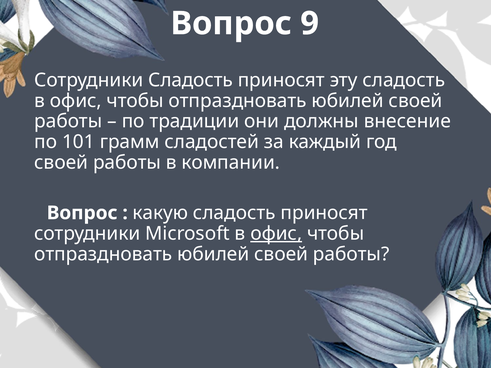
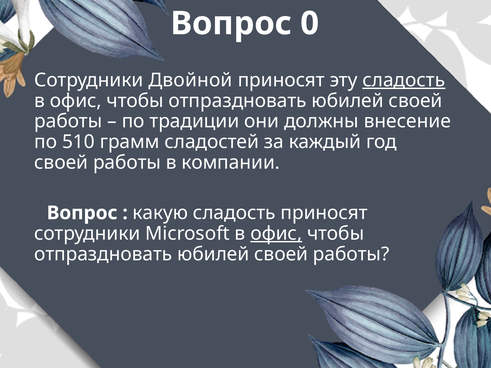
9: 9 -> 0
Сотрудники Сладость: Сладость -> Двойной
сладость at (404, 80) underline: none -> present
101: 101 -> 510
